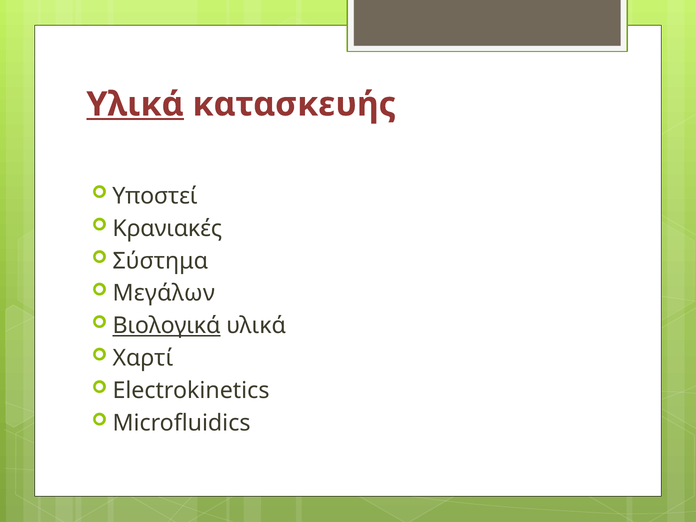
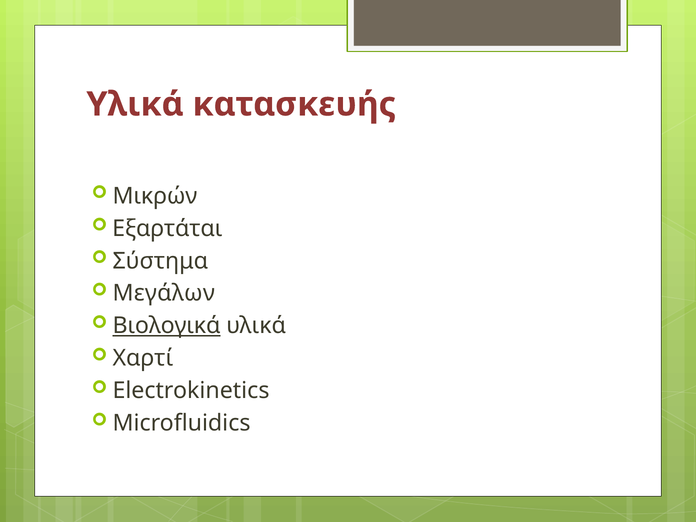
Υλικά at (135, 104) underline: present -> none
Υποστεί: Υποστεί -> Μικρών
Κρανιακές: Κρανιακές -> Εξαρτάται
